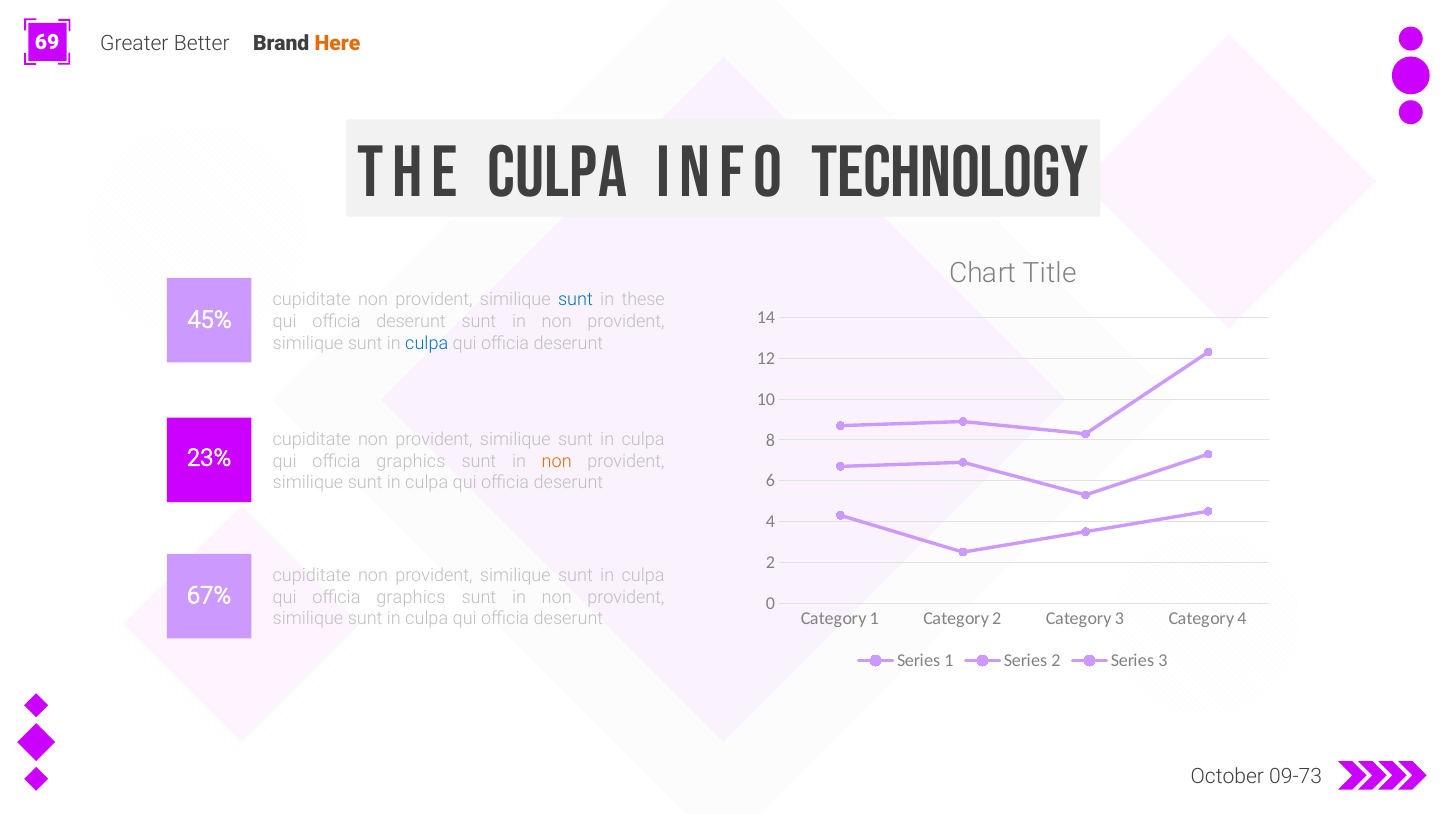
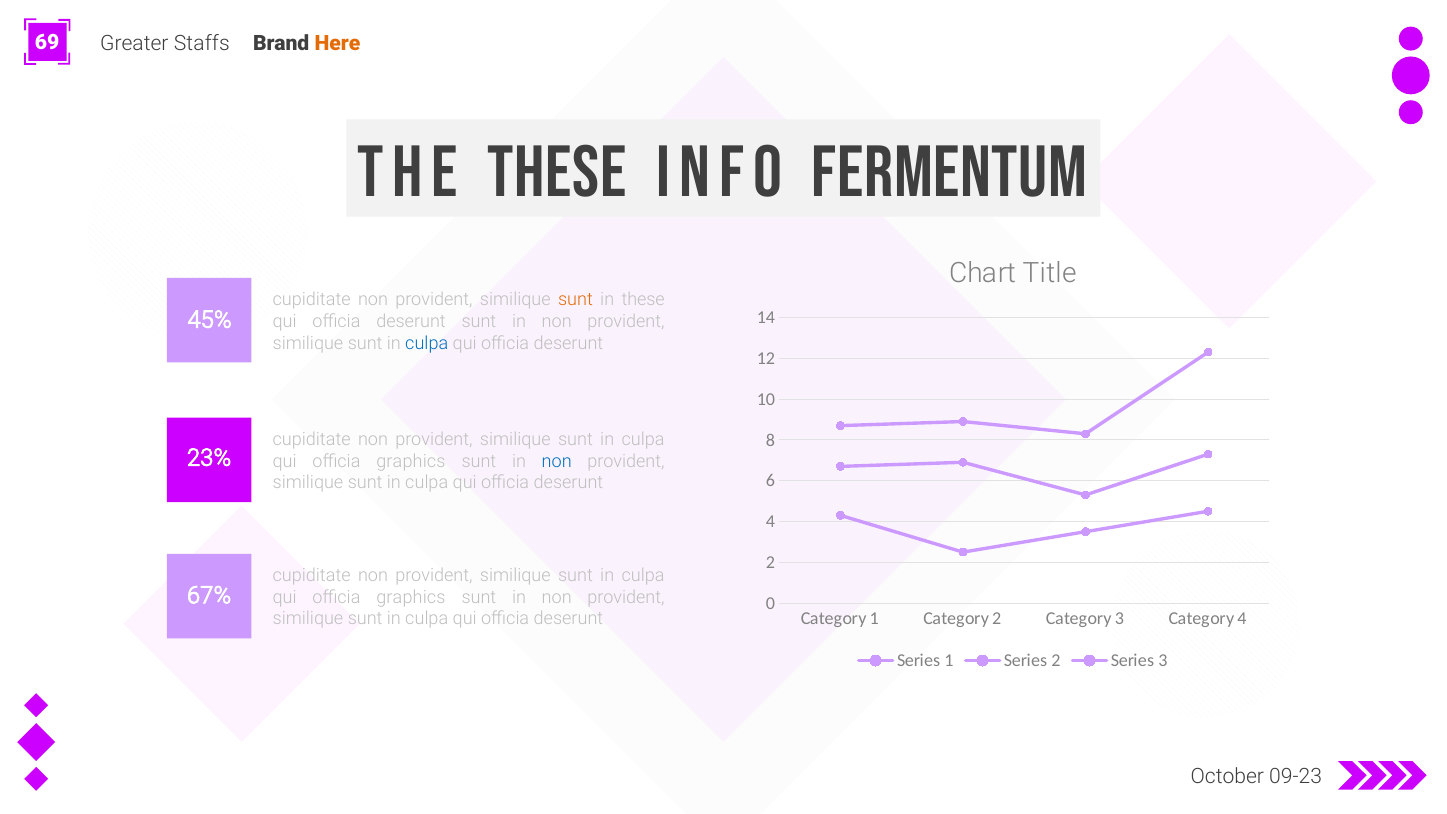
Better: Better -> Staffs
The culpa: culpa -> these
technology: technology -> fermentum
sunt at (575, 300) colour: blue -> orange
non at (557, 461) colour: orange -> blue
09-73: 09-73 -> 09-23
